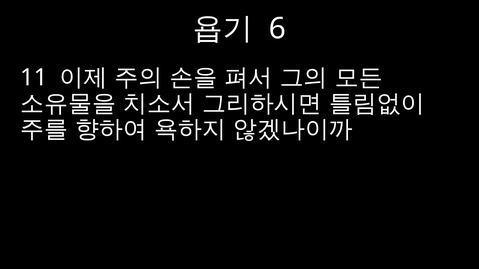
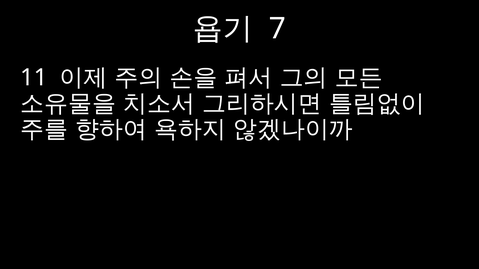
6: 6 -> 7
